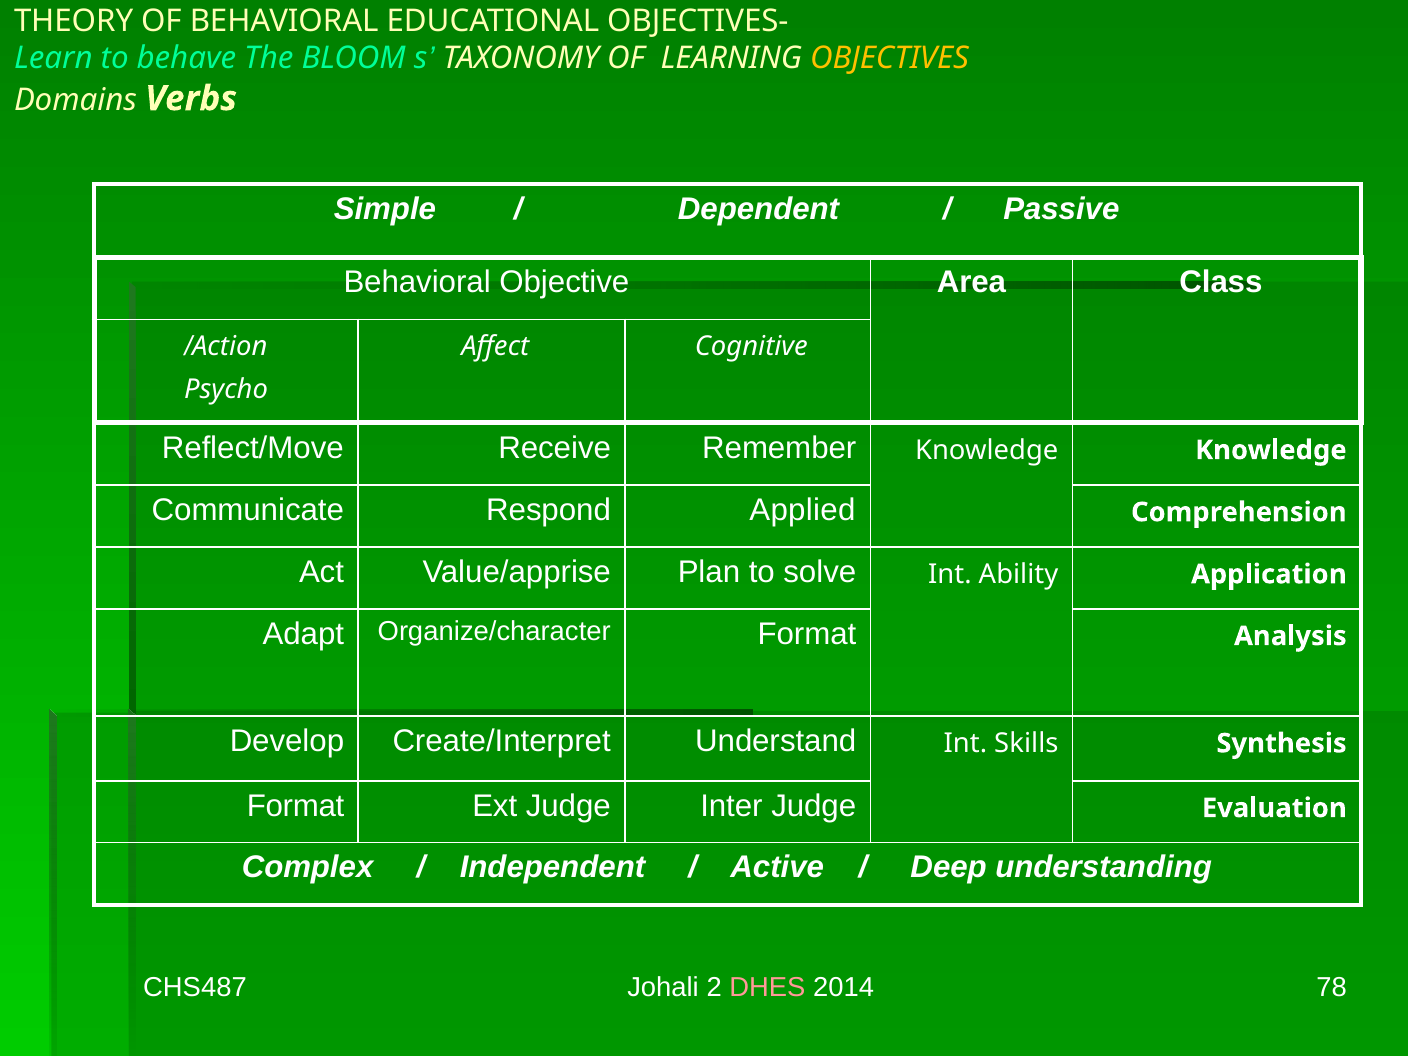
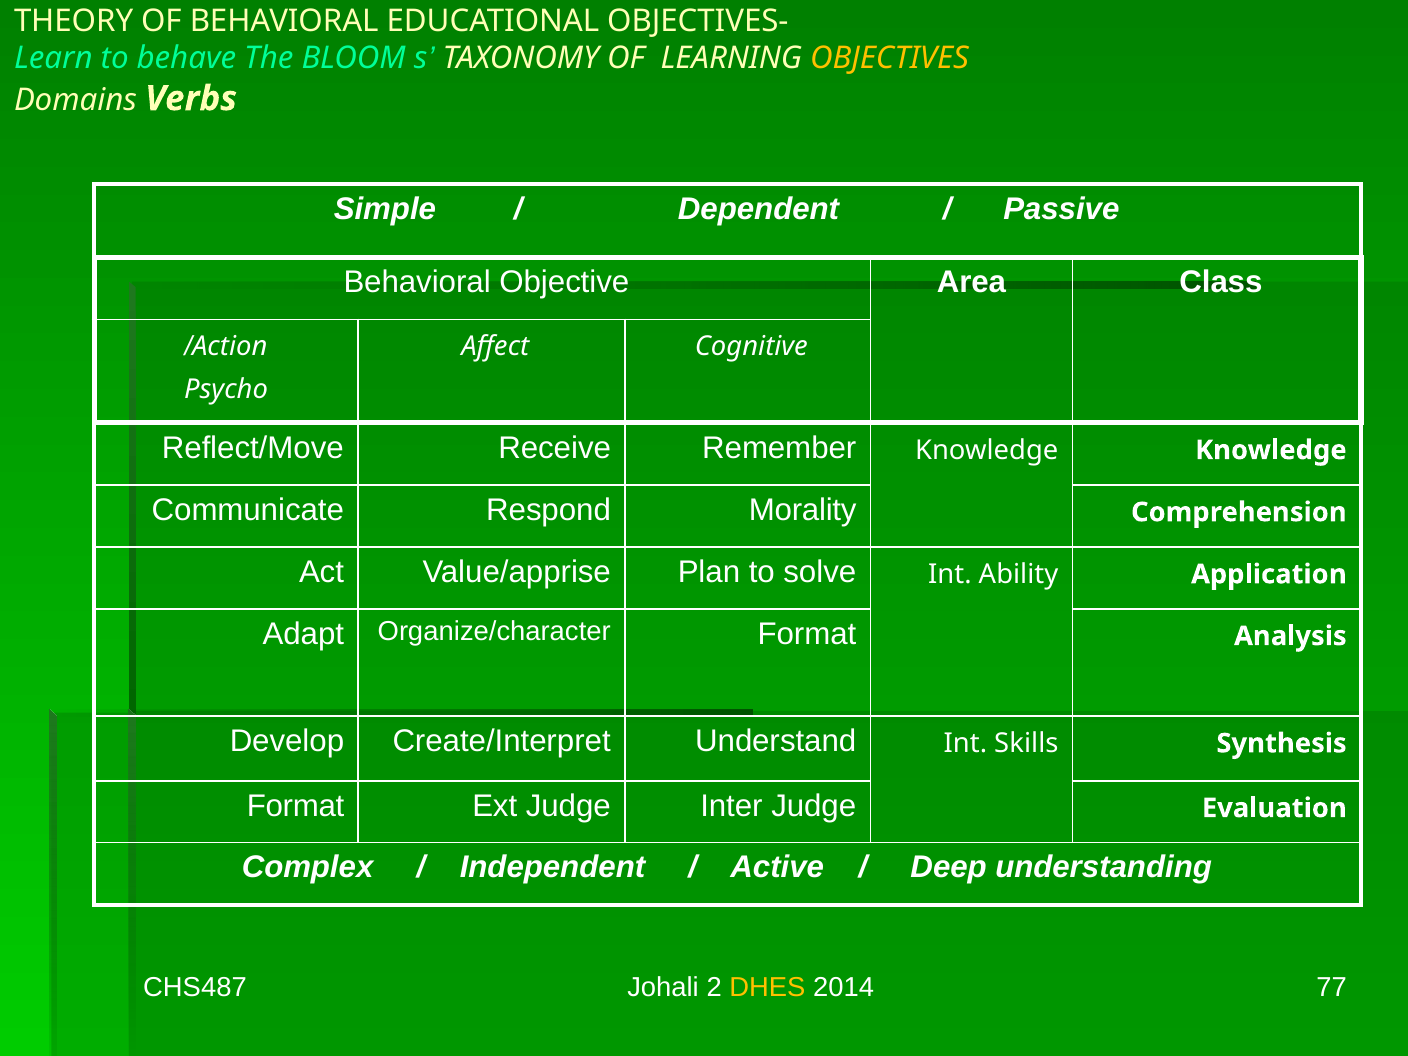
Applied: Applied -> Morality
DHES colour: pink -> yellow
78: 78 -> 77
